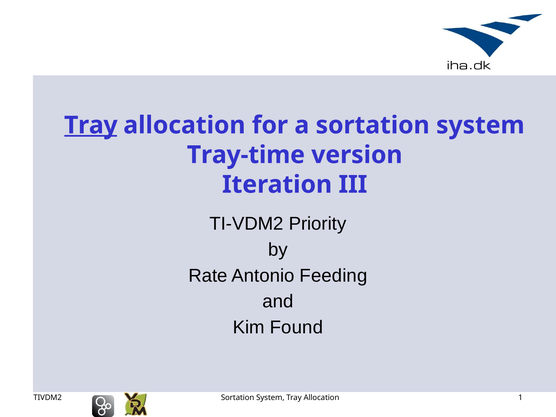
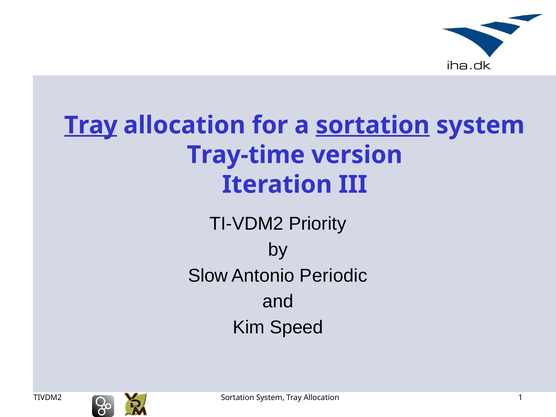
sortation at (373, 125) underline: none -> present
Rate: Rate -> Slow
Feeding: Feeding -> Periodic
Found: Found -> Speed
